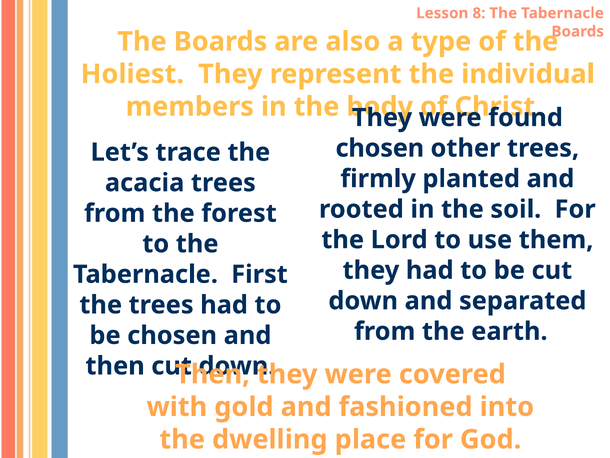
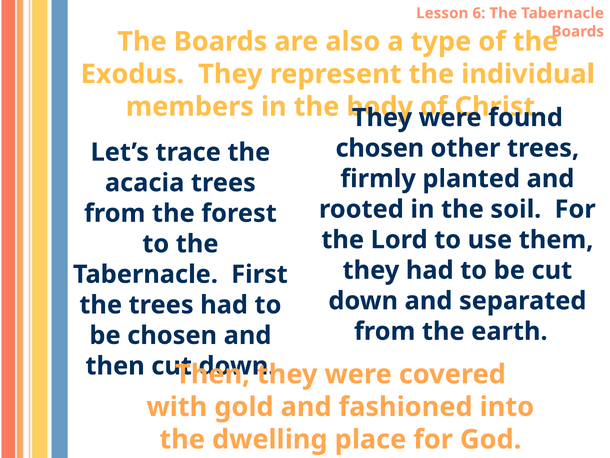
8: 8 -> 6
Holiest: Holiest -> Exodus
